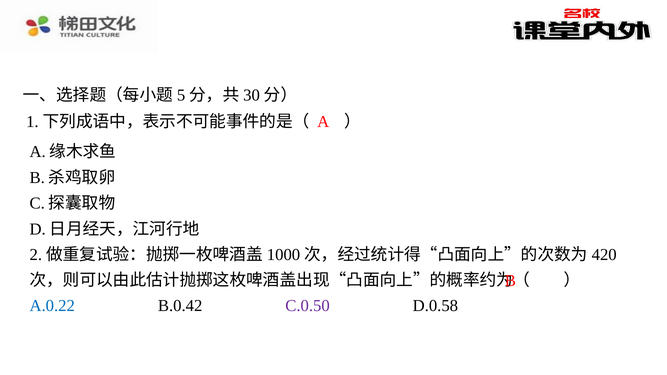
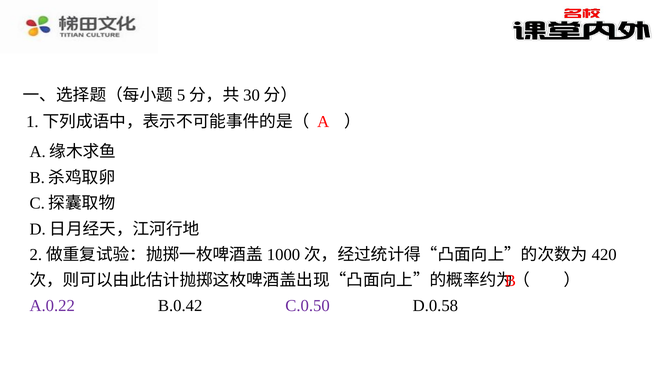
A.0.22 colour: blue -> purple
